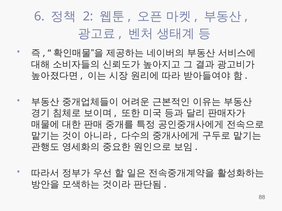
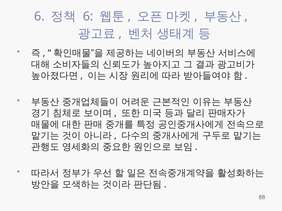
2 at (88, 16): 2 -> 6
